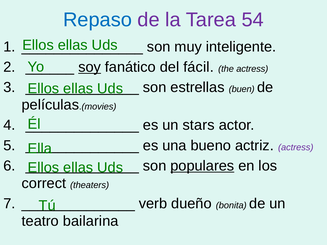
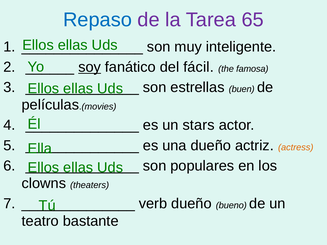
54: 54 -> 65
the actress: actress -> famosa
una bueno: bueno -> dueño
actress at (296, 147) colour: purple -> orange
populares underline: present -> none
correct: correct -> clowns
bonita: bonita -> bueno
bailarina: bailarina -> bastante
